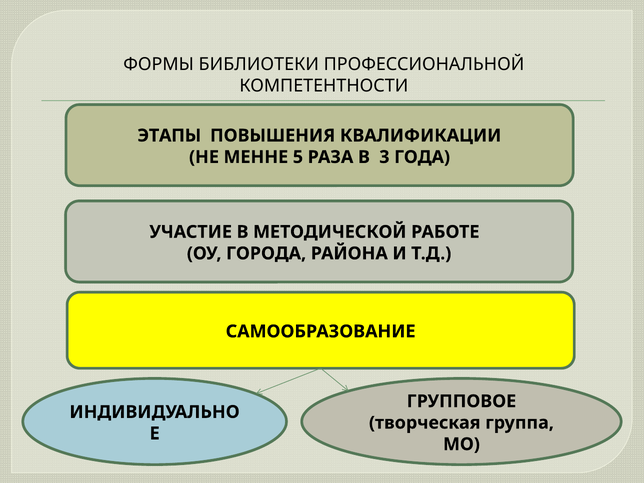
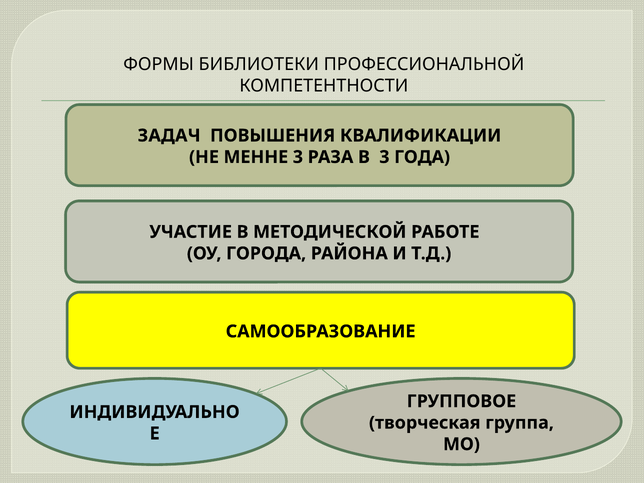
ЭТАПЫ: ЭТАПЫ -> ЗАДАЧ
МЕННЕ 5: 5 -> 3
